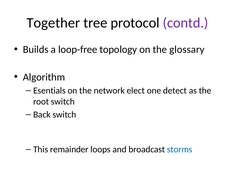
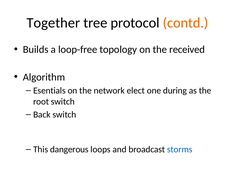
contd colour: purple -> orange
glossary: glossary -> received
detect: detect -> during
remainder: remainder -> dangerous
